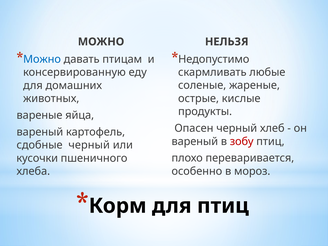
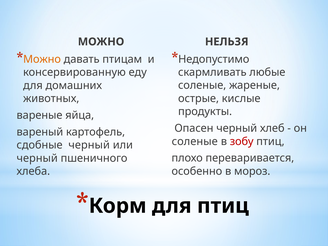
Можно at (42, 59) colour: blue -> orange
вареный at (195, 141): вареный -> соленые
кусочки at (37, 158): кусочки -> черный
